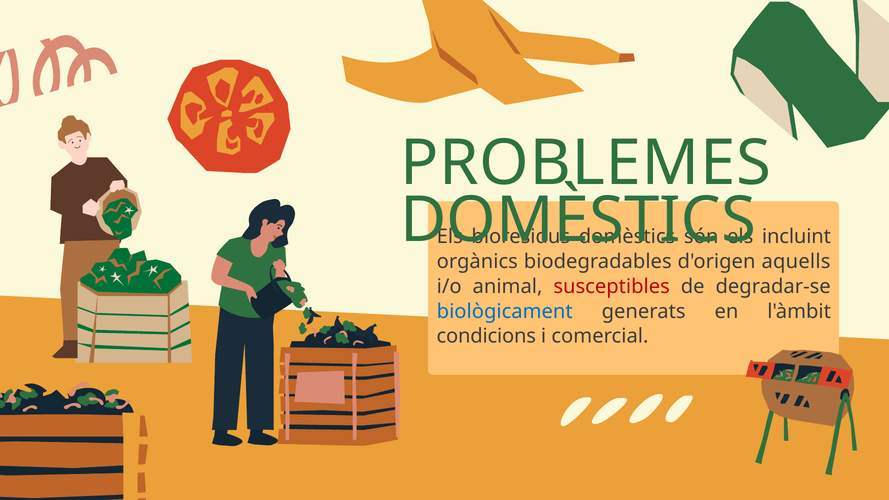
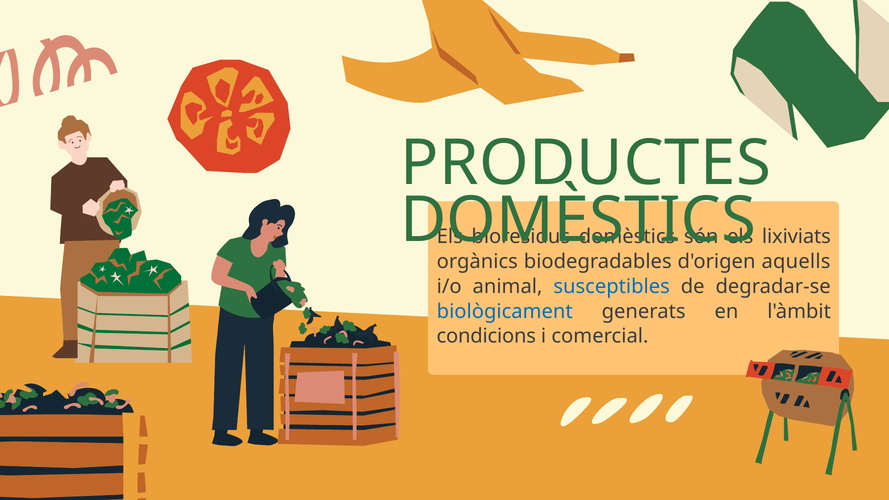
PROBLEMES: PROBLEMES -> PRODUCTES
incluint: incluint -> lixiviats
susceptibles colour: red -> blue
